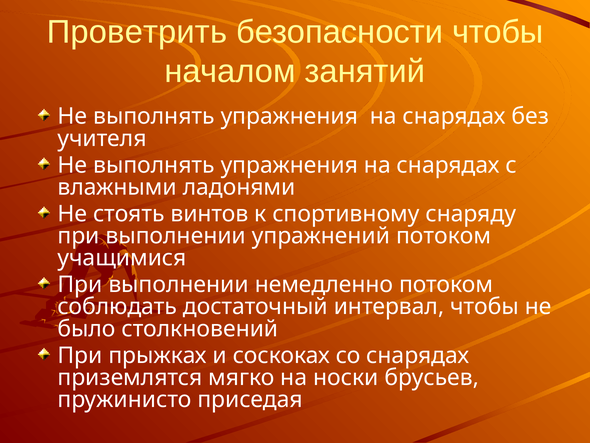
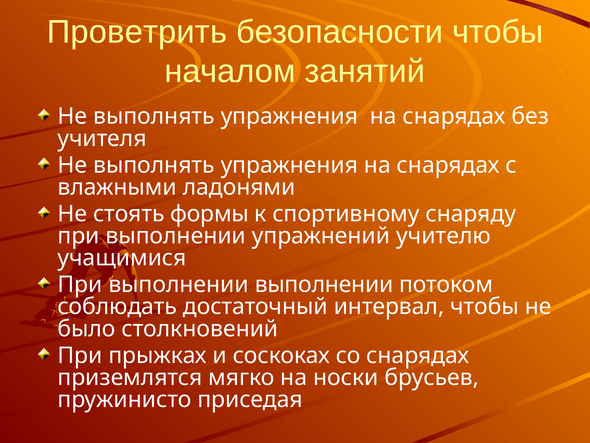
винтов: винтов -> формы
упражнений потоком: потоком -> учителю
выполнении немедленно: немедленно -> выполнении
